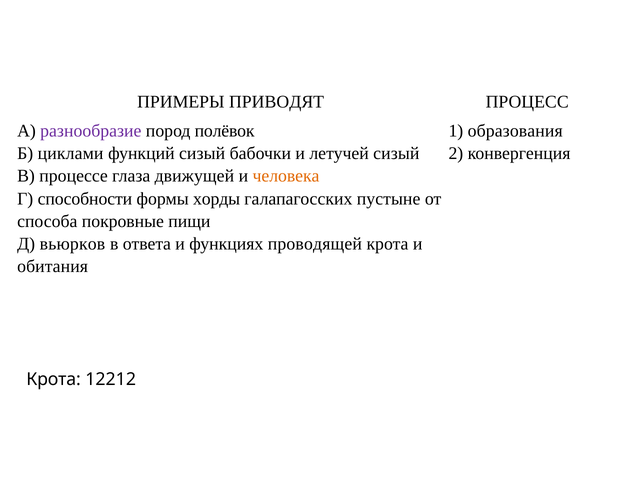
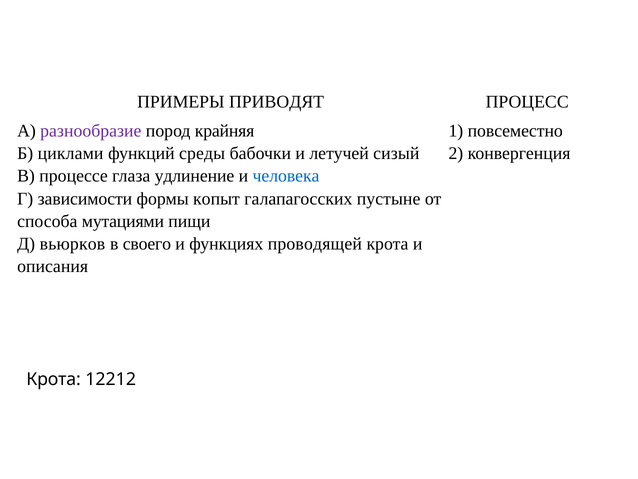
полёвок: полёвок -> крайняя
образования: образования -> повсеместно
функций сизый: сизый -> среды
движущей: движущей -> удлинение
человека colour: orange -> blue
способности: способности -> зависимости
хорды: хорды -> копыт
покровные: покровные -> мутациями
ответа: ответа -> своего
обитания: обитания -> описания
